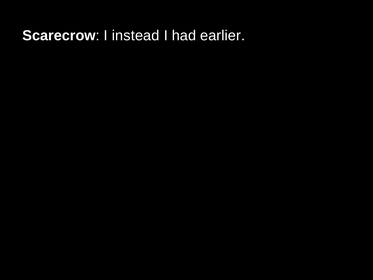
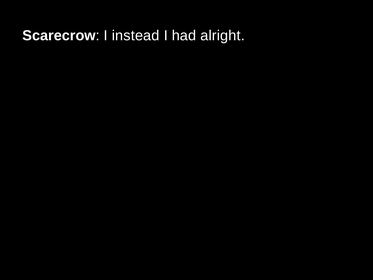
earlier: earlier -> alright
